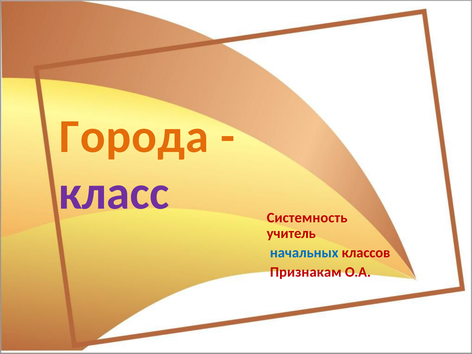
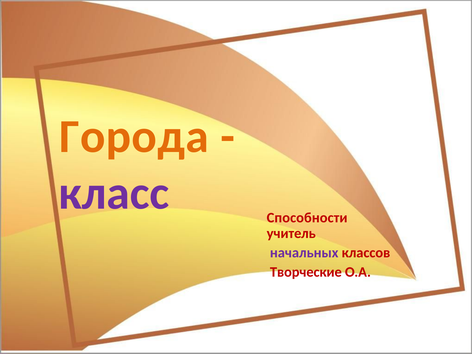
Системность: Системность -> Способности
начальных colour: blue -> purple
Признакам: Признакам -> Творческие
